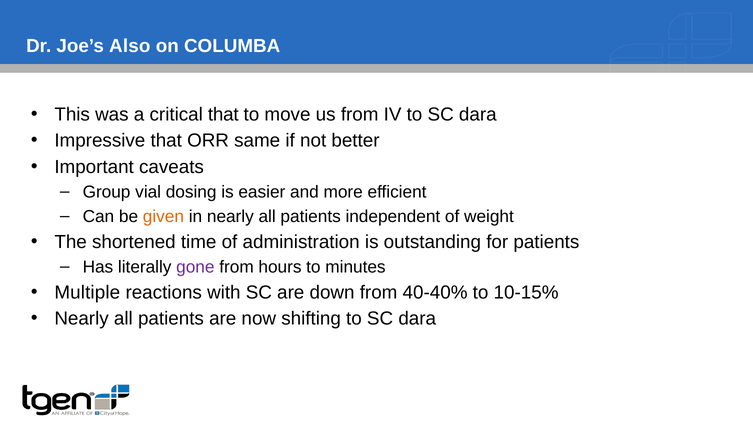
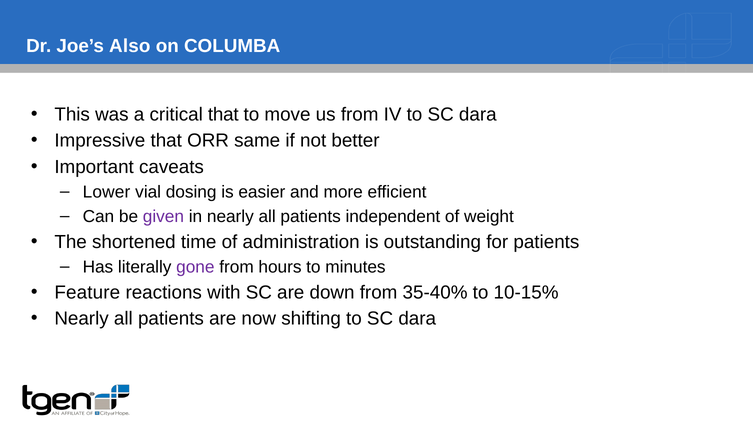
Group: Group -> Lower
given colour: orange -> purple
Multiple: Multiple -> Feature
40-40%: 40-40% -> 35-40%
